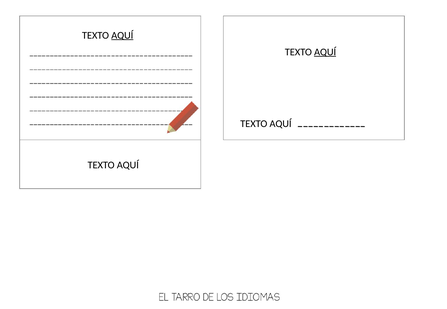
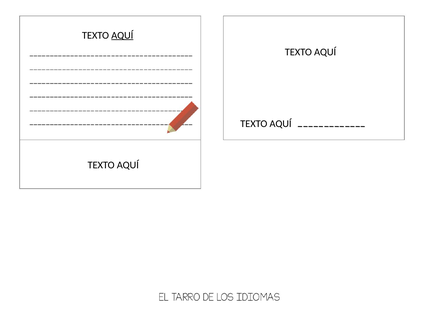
AQUÍ at (325, 52) underline: present -> none
